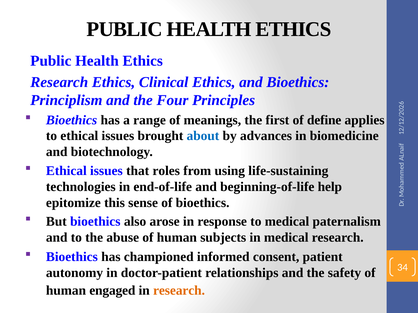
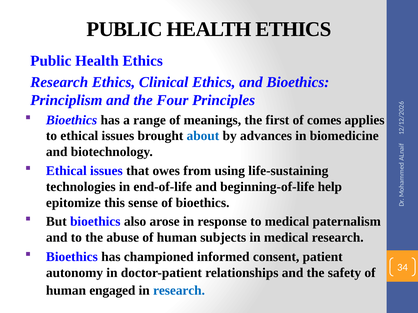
define: define -> comes
roles: roles -> owes
research at (179, 291) colour: orange -> blue
